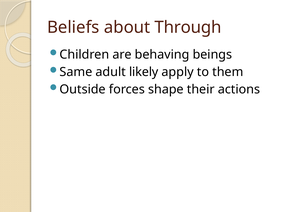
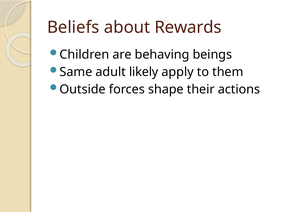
Through: Through -> Rewards
